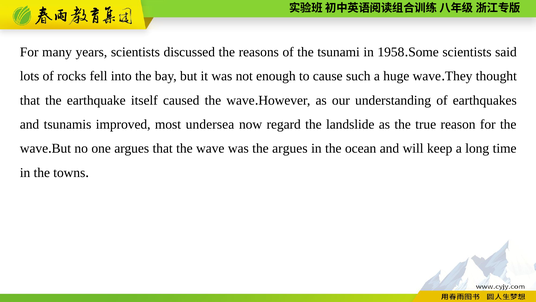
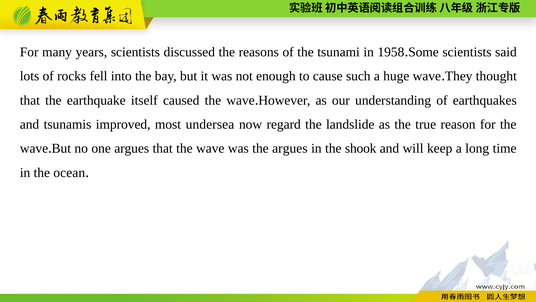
ocean: ocean -> shook
towns: towns -> ocean
